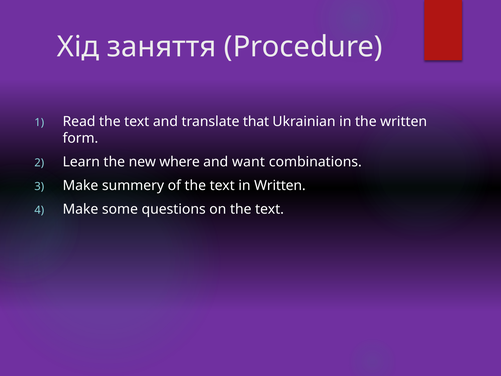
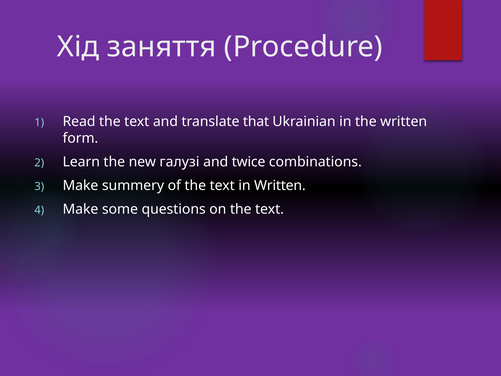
where: where -> галузі
want: want -> twice
